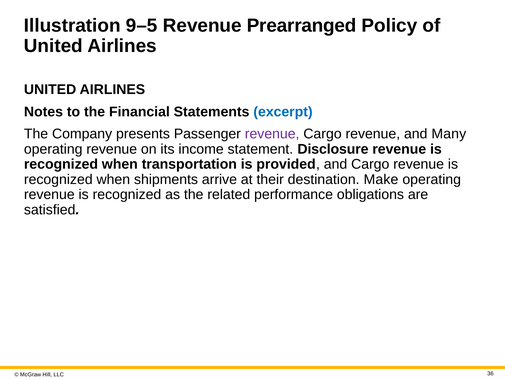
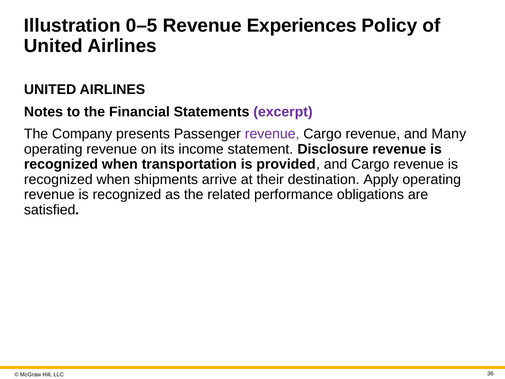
9–5: 9–5 -> 0–5
Prearranged: Prearranged -> Experiences
excerpt colour: blue -> purple
Make: Make -> Apply
